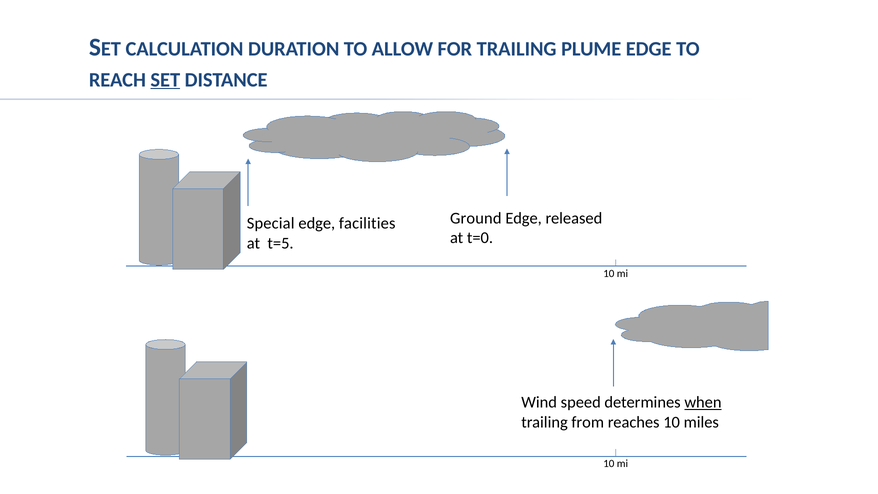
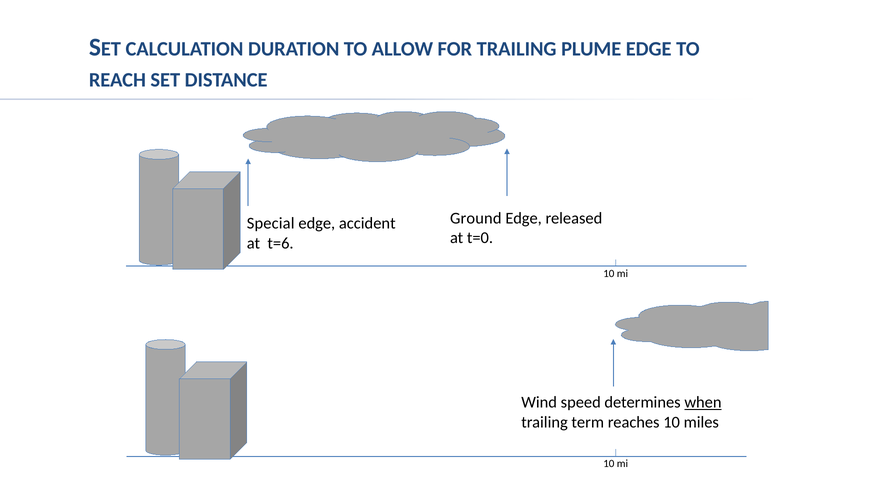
SET underline: present -> none
facilities: facilities -> accident
t=5: t=5 -> t=6
from: from -> term
